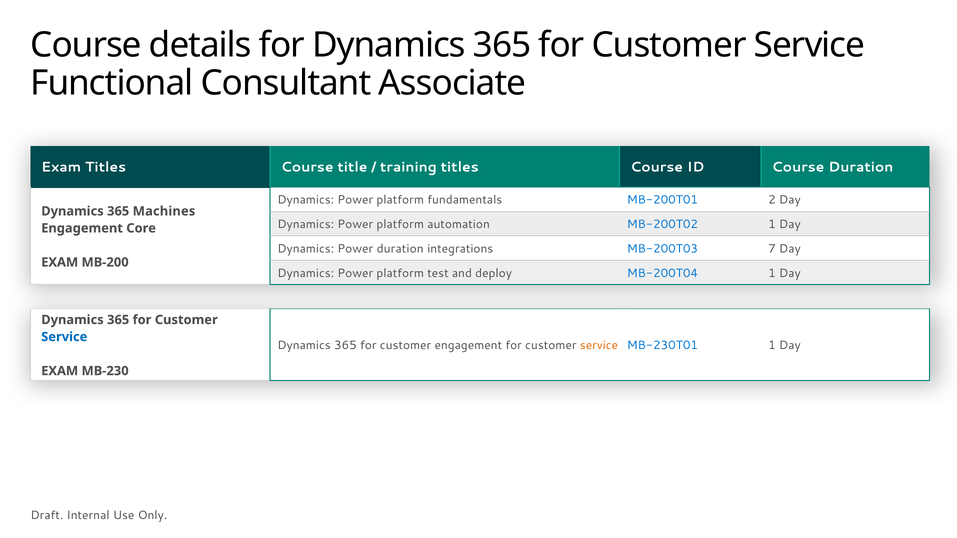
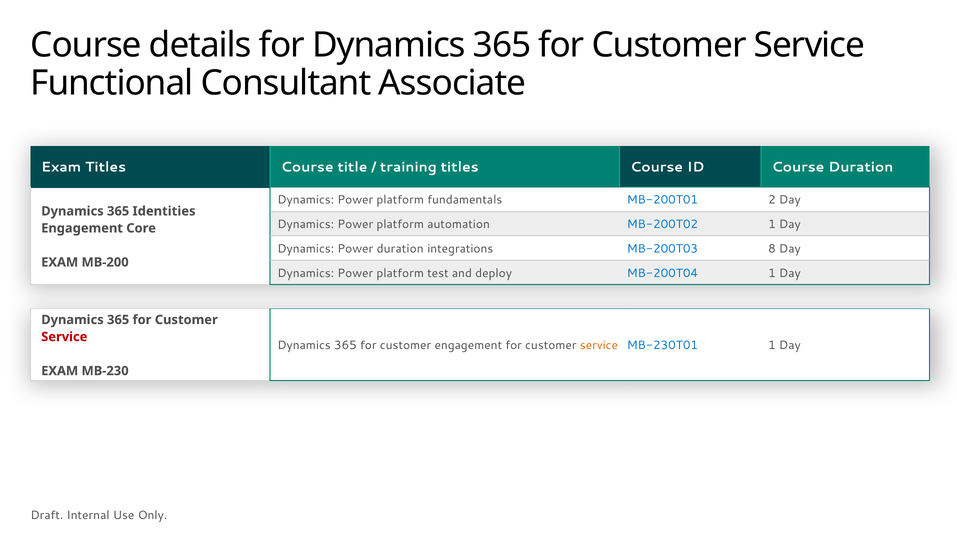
Machines: Machines -> Identities
7: 7 -> 8
Service at (64, 337) colour: blue -> red
